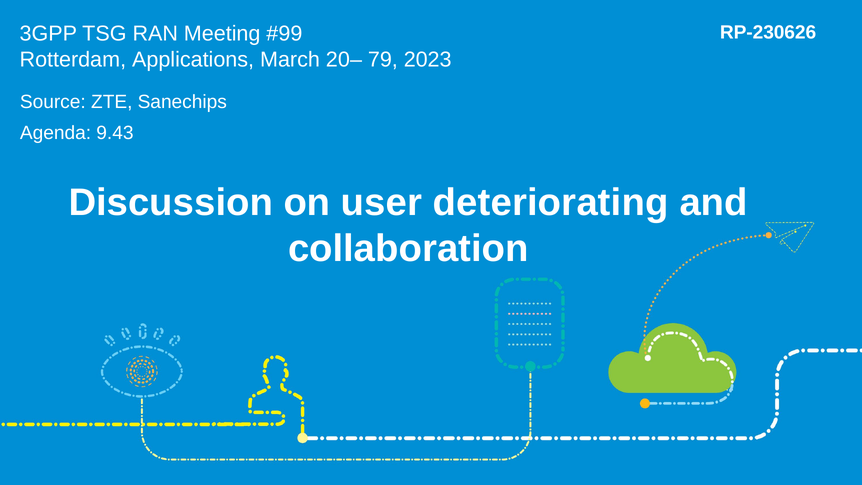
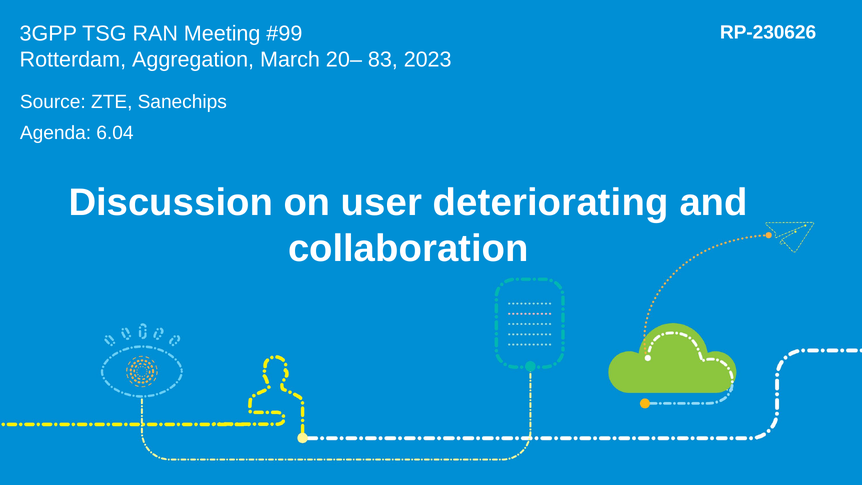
Applications: Applications -> Aggregation
79: 79 -> 83
9.43: 9.43 -> 6.04
